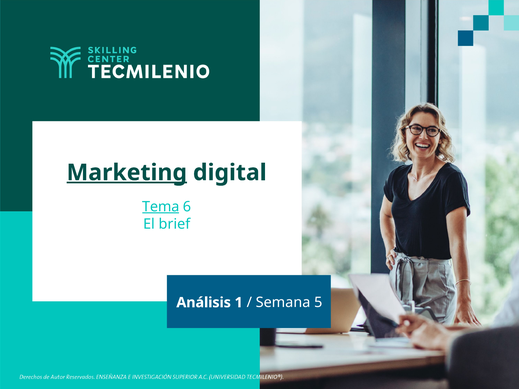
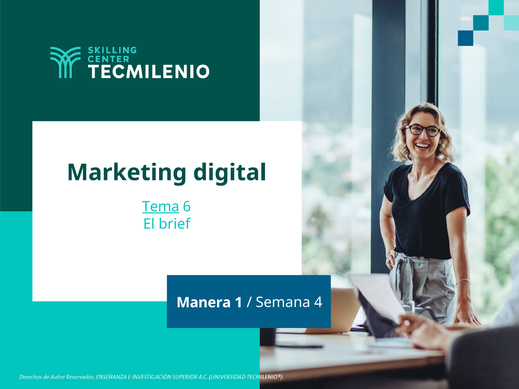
Marketing underline: present -> none
Análisis: Análisis -> Manera
5: 5 -> 4
